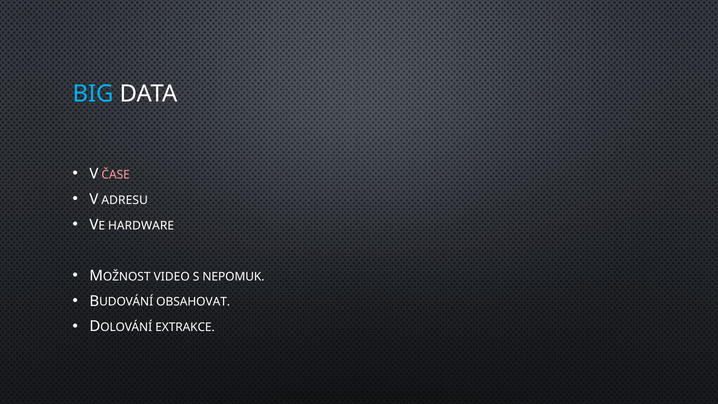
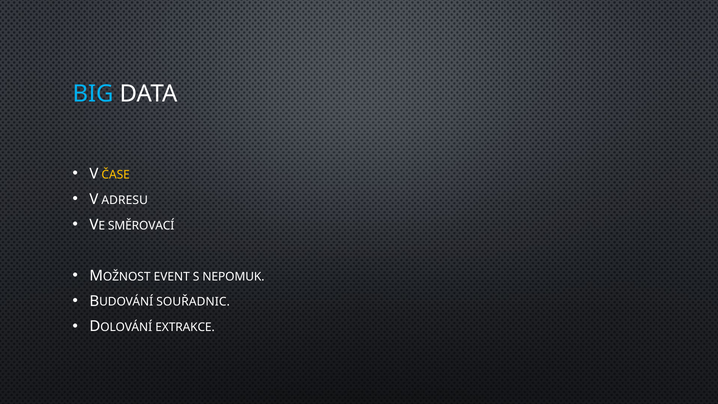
ČASE colour: pink -> yellow
HARDWARE: HARDWARE -> SMĚROVACÍ
VIDEO: VIDEO -> EVENT
OBSAHOVAT: OBSAHOVAT -> SOUŘADNIC
